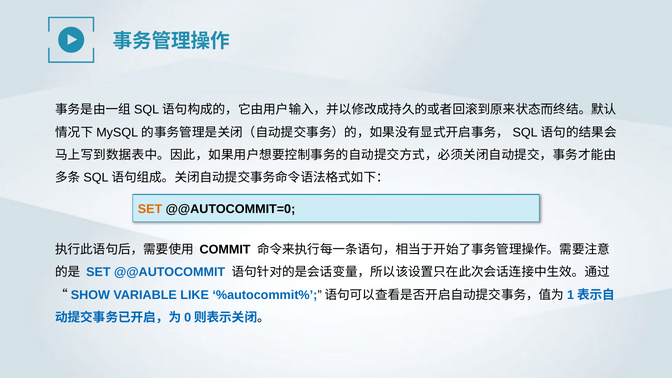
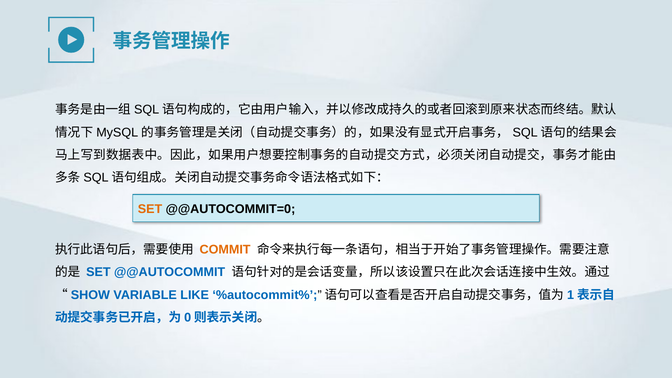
COMMIT colour: black -> orange
